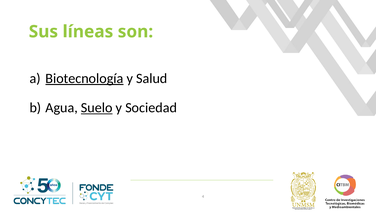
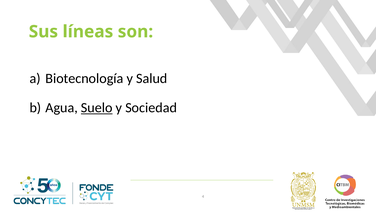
Biotecnología underline: present -> none
